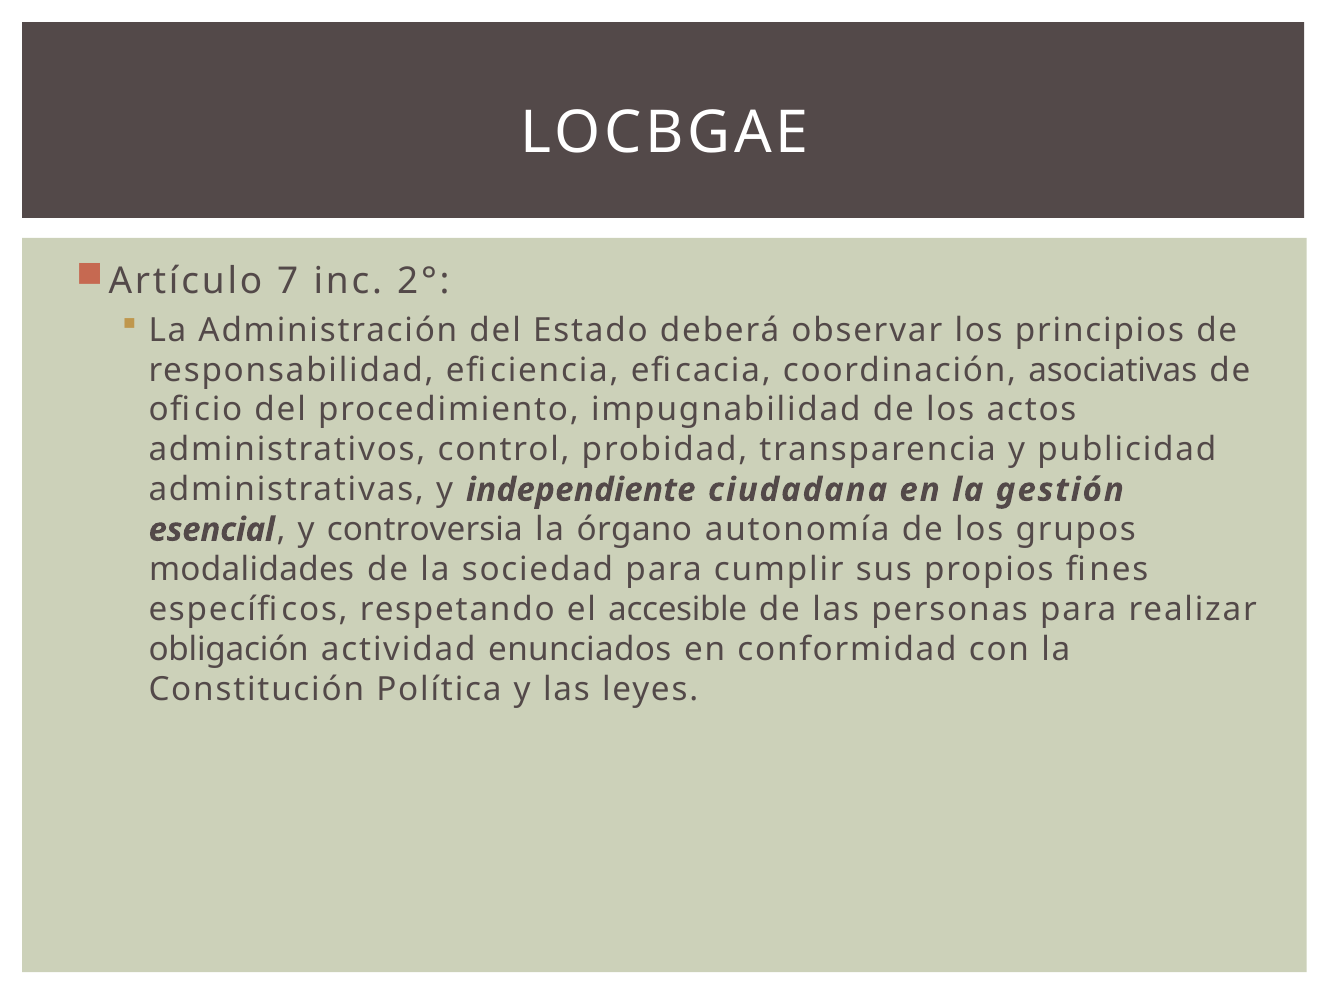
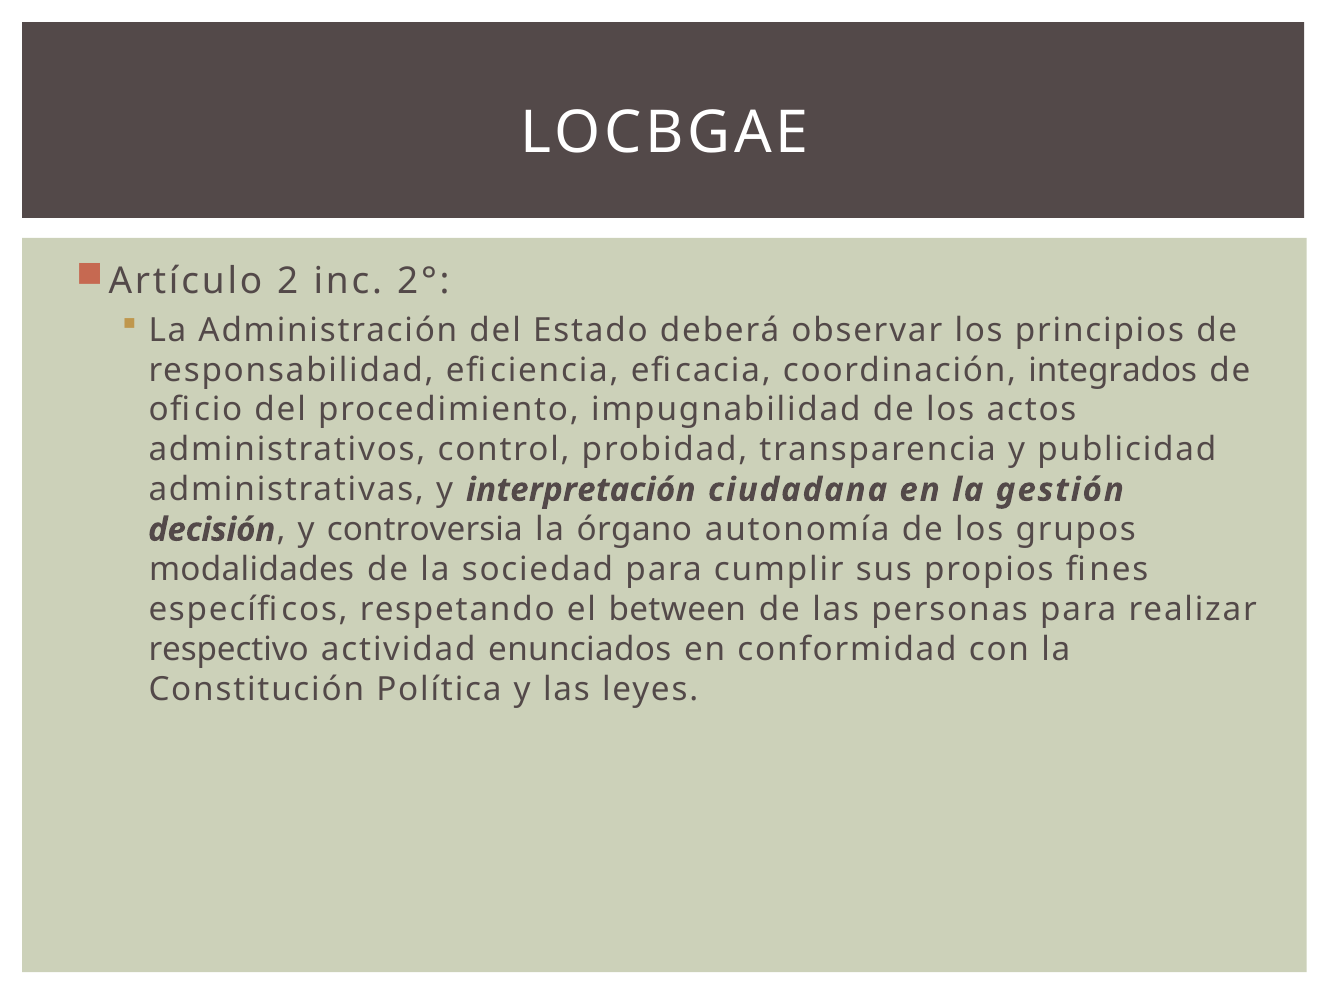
7: 7 -> 2
asociativas: asociativas -> integrados
independiente: independiente -> interpretación
esencial: esencial -> decisión
accesible: accesible -> between
obligación: obligación -> respectivo
